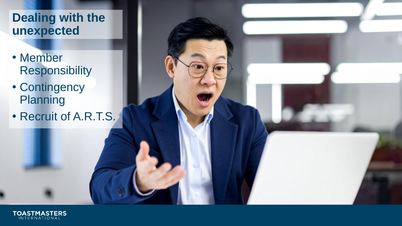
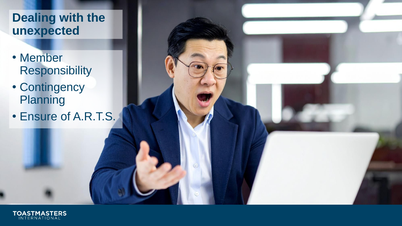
Recruit: Recruit -> Ensure
